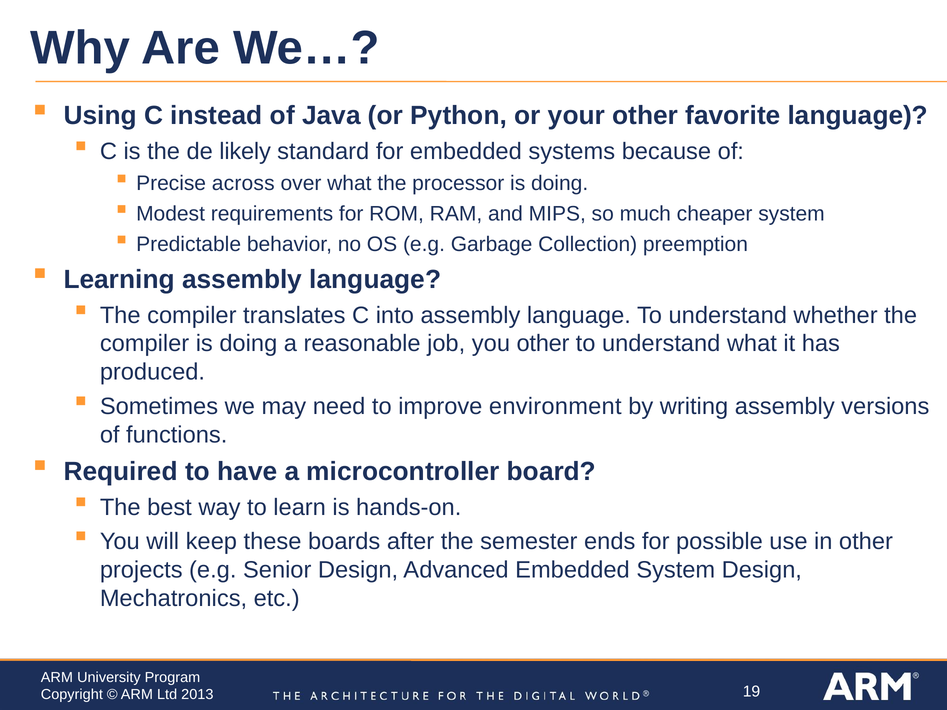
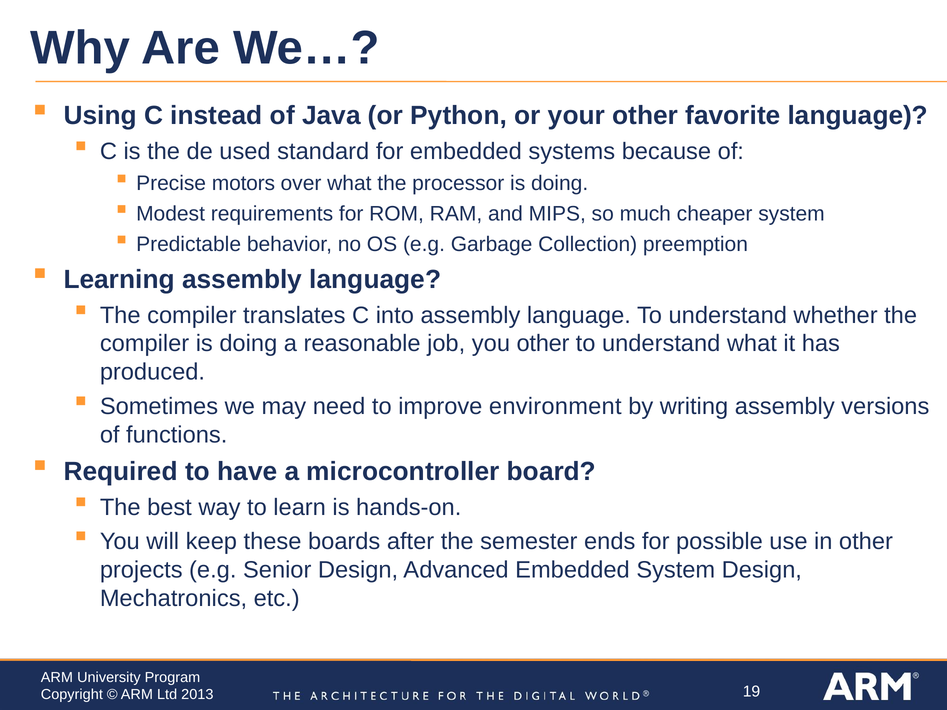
likely: likely -> used
across: across -> motors
